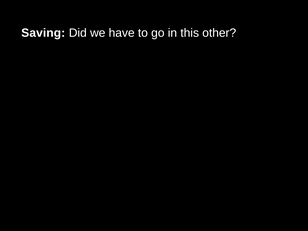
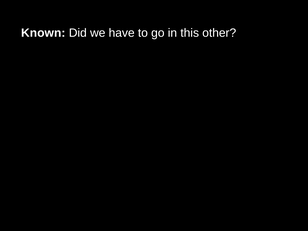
Saving: Saving -> Known
